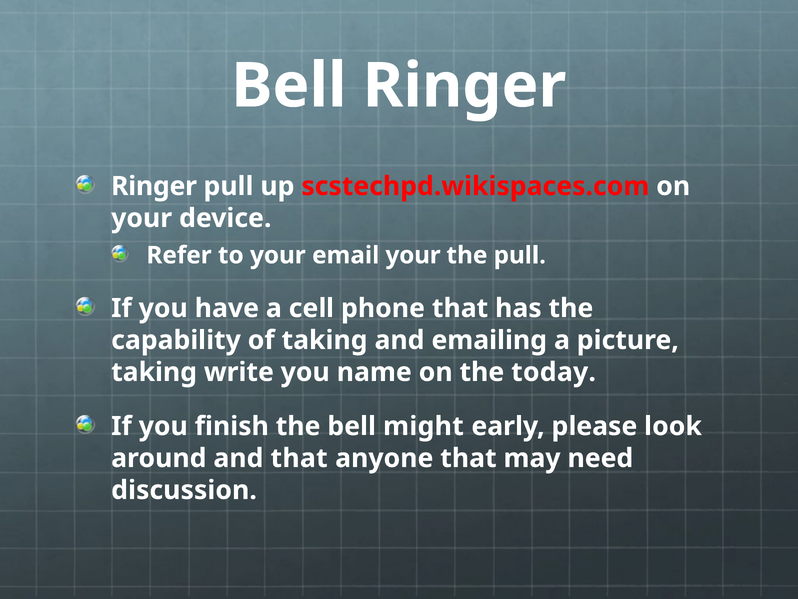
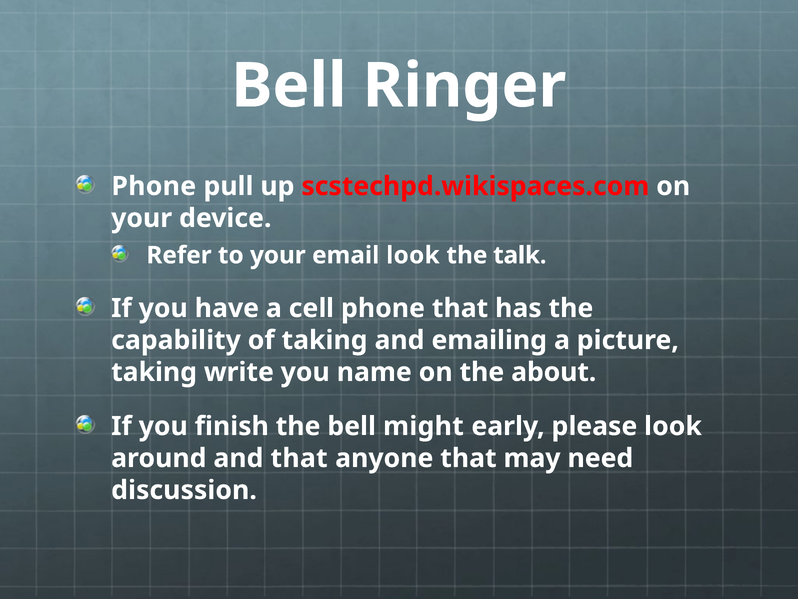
Ringer at (154, 186): Ringer -> Phone
email your: your -> look
the pull: pull -> talk
today: today -> about
